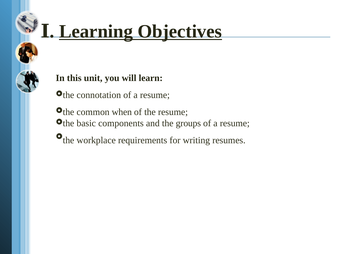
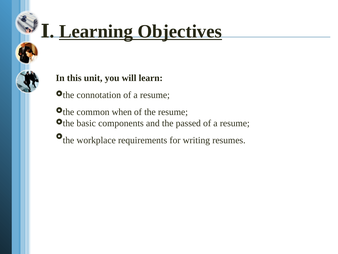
groups: groups -> passed
